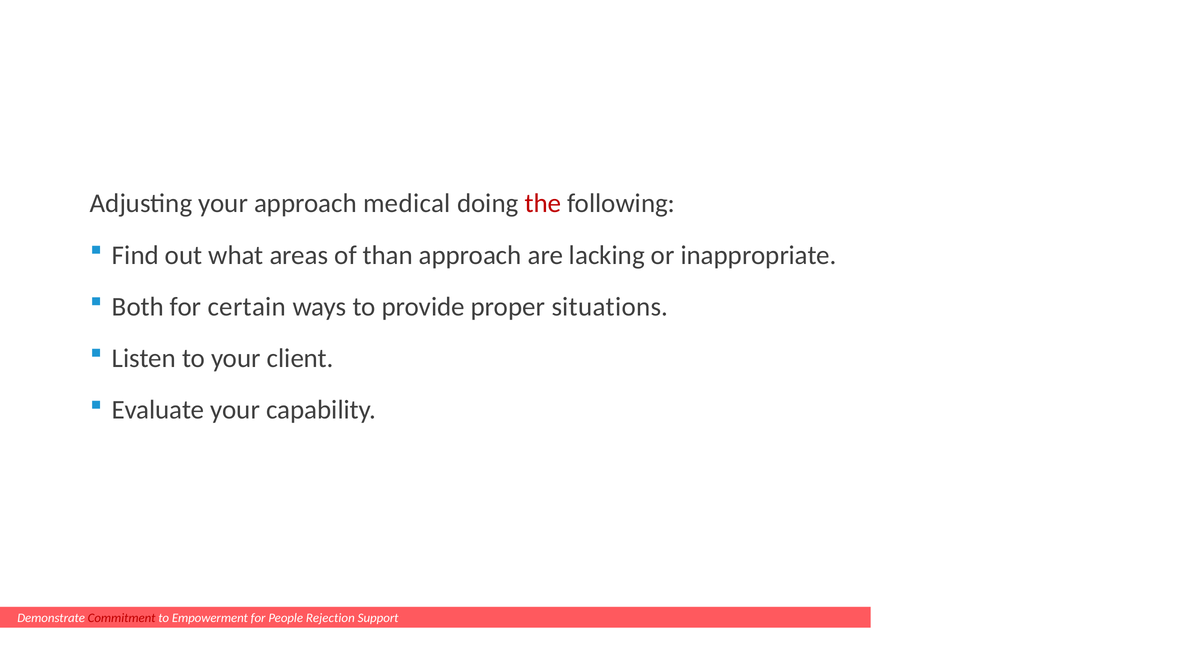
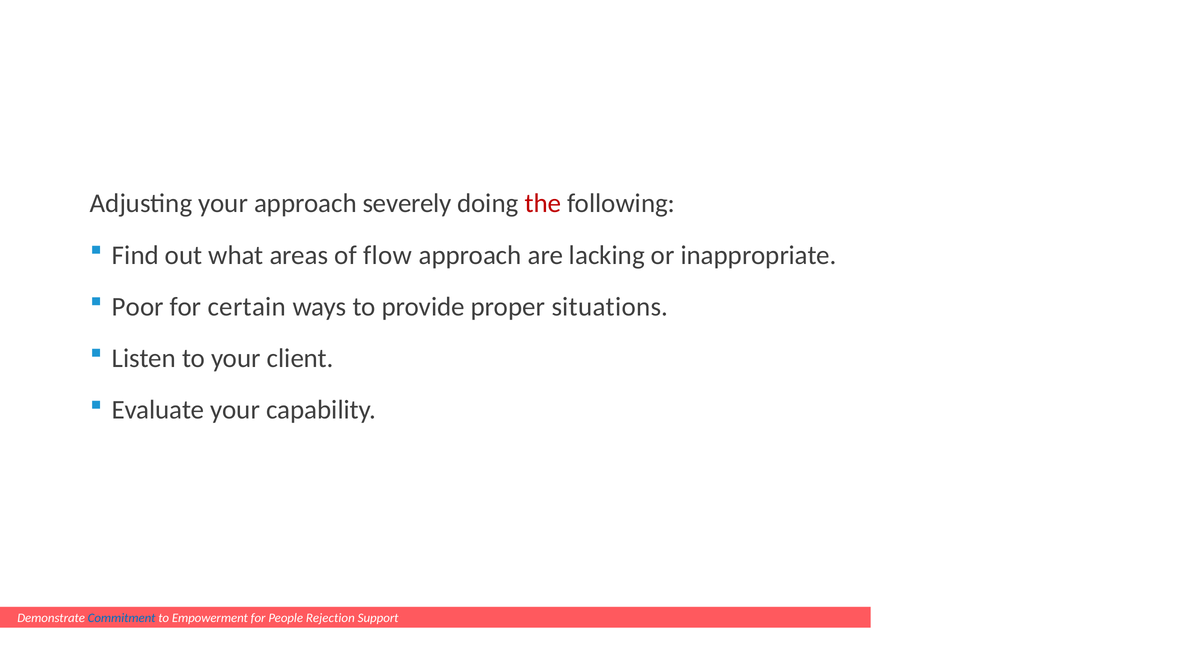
medical: medical -> severely
than: than -> flow
Both: Both -> Poor
Commitment colour: red -> blue
